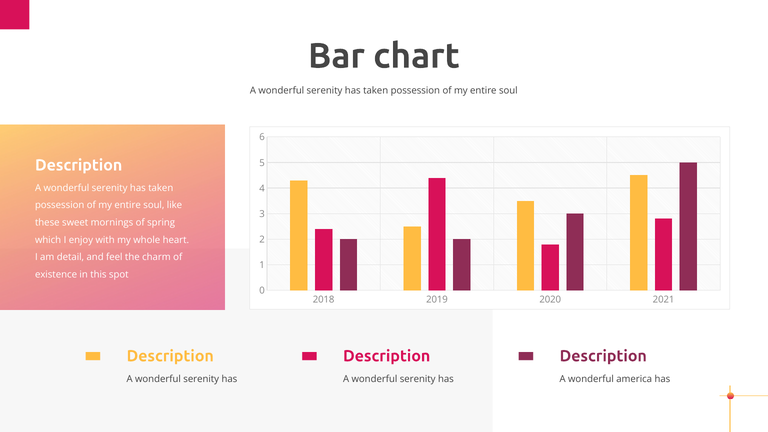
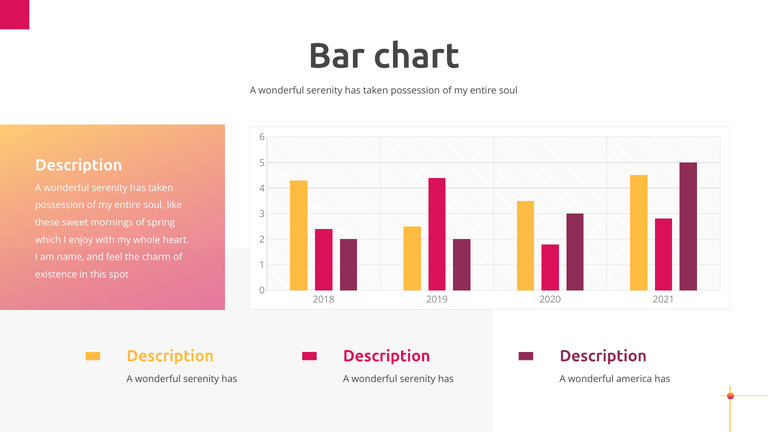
detail: detail -> name
